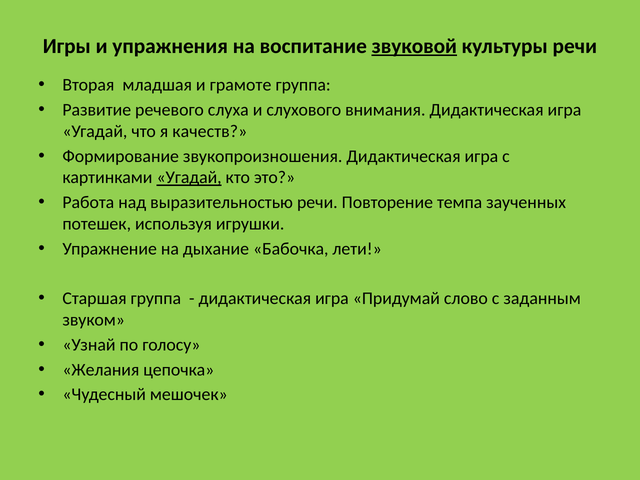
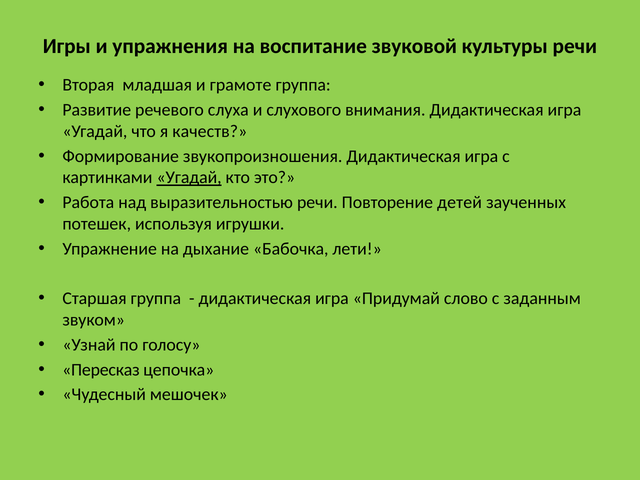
звуковой underline: present -> none
темпа: темпа -> детей
Желания: Желания -> Пересказ
